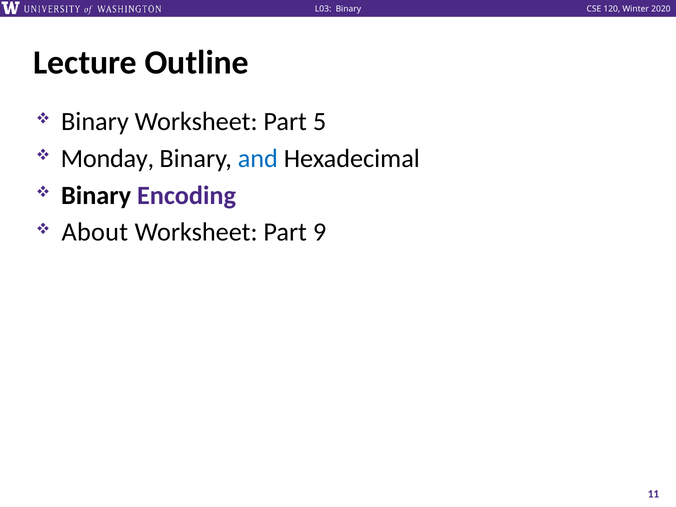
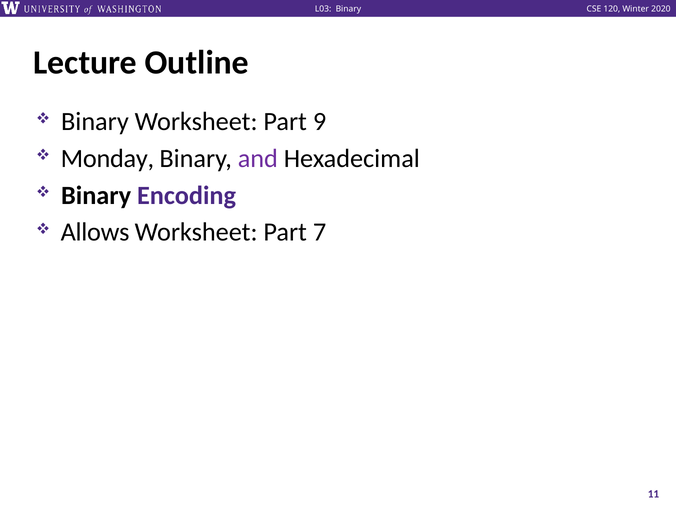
5: 5 -> 9
and colour: blue -> purple
About: About -> Allows
9: 9 -> 7
